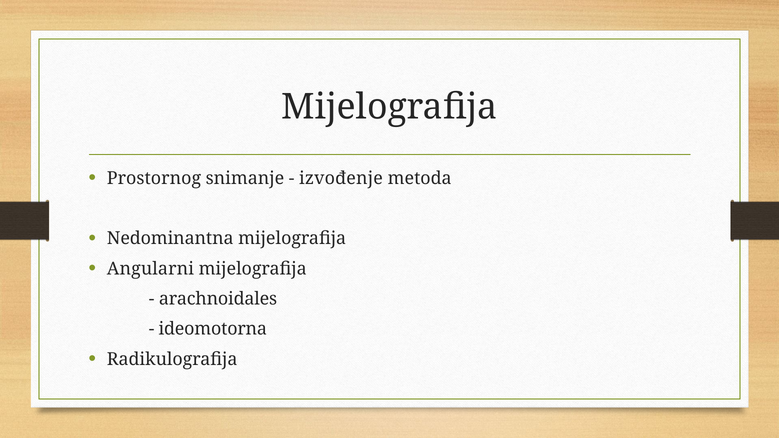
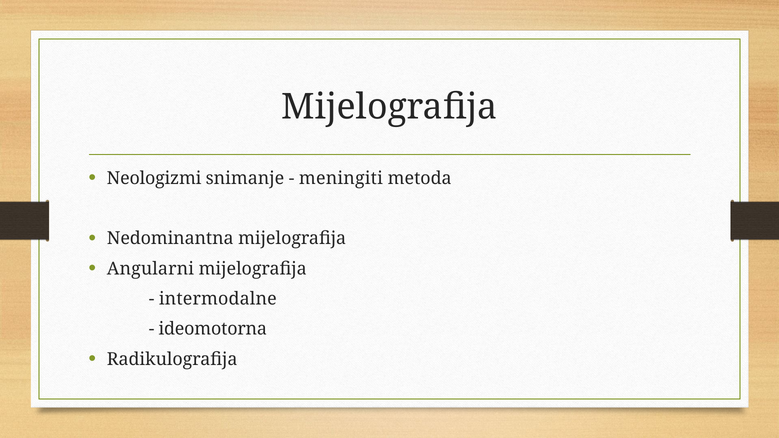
Prostornog: Prostornog -> Neologizmi
izvođenje: izvođenje -> meningiti
arachnoidales: arachnoidales -> intermodalne
